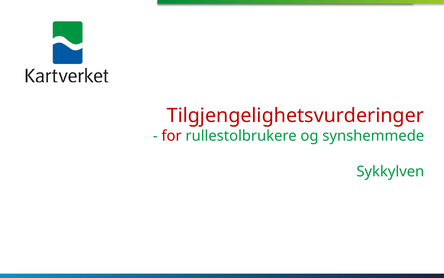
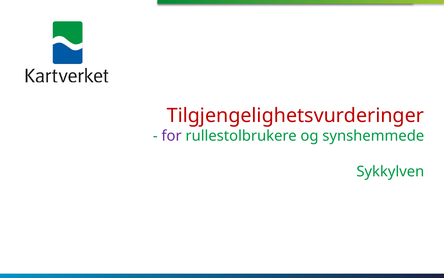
for colour: red -> purple
